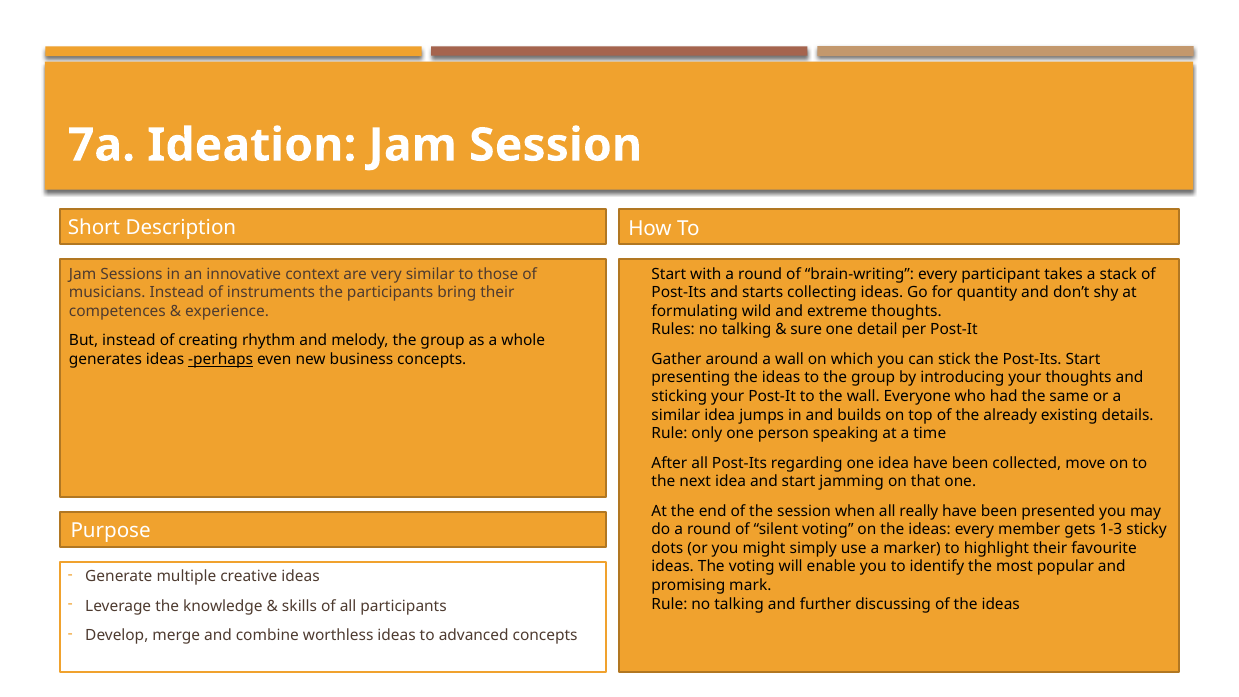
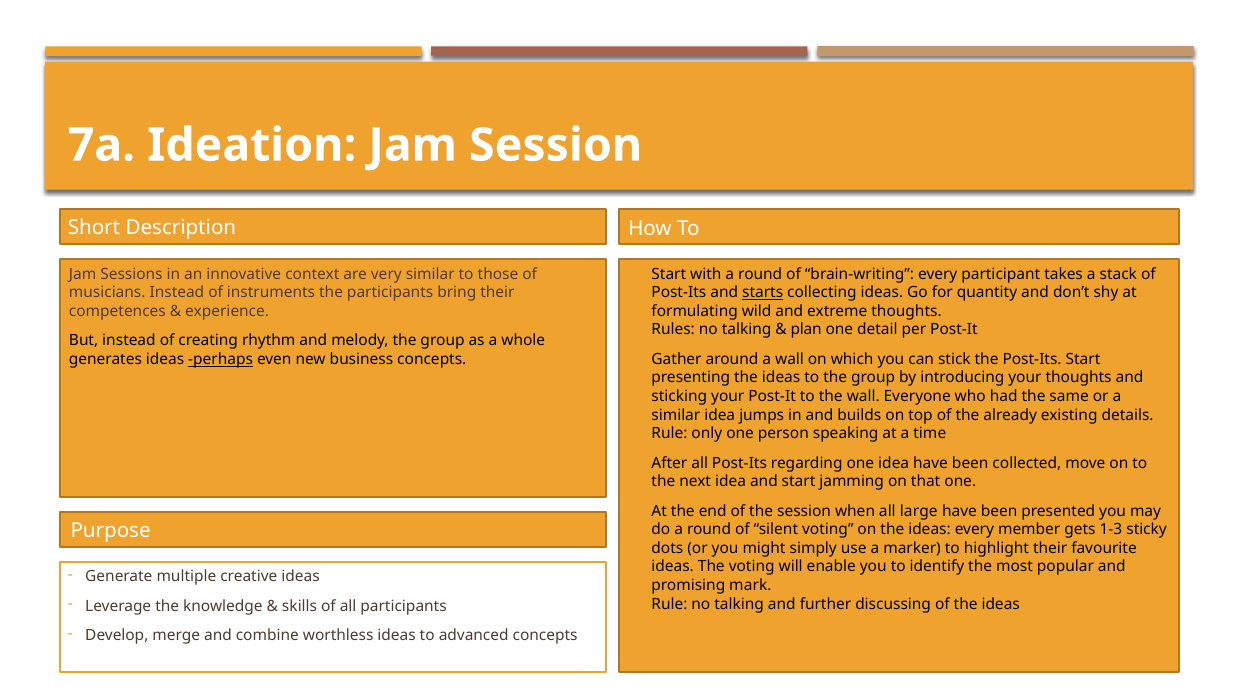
starts underline: none -> present
sure: sure -> plan
really: really -> large
